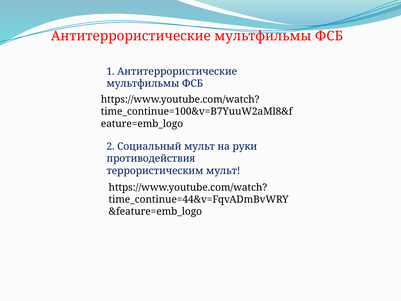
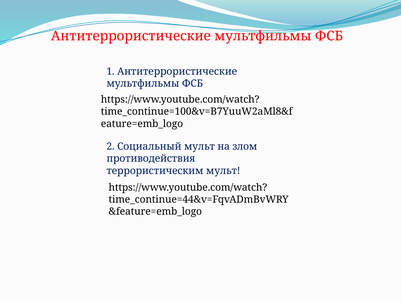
руки: руки -> злом
